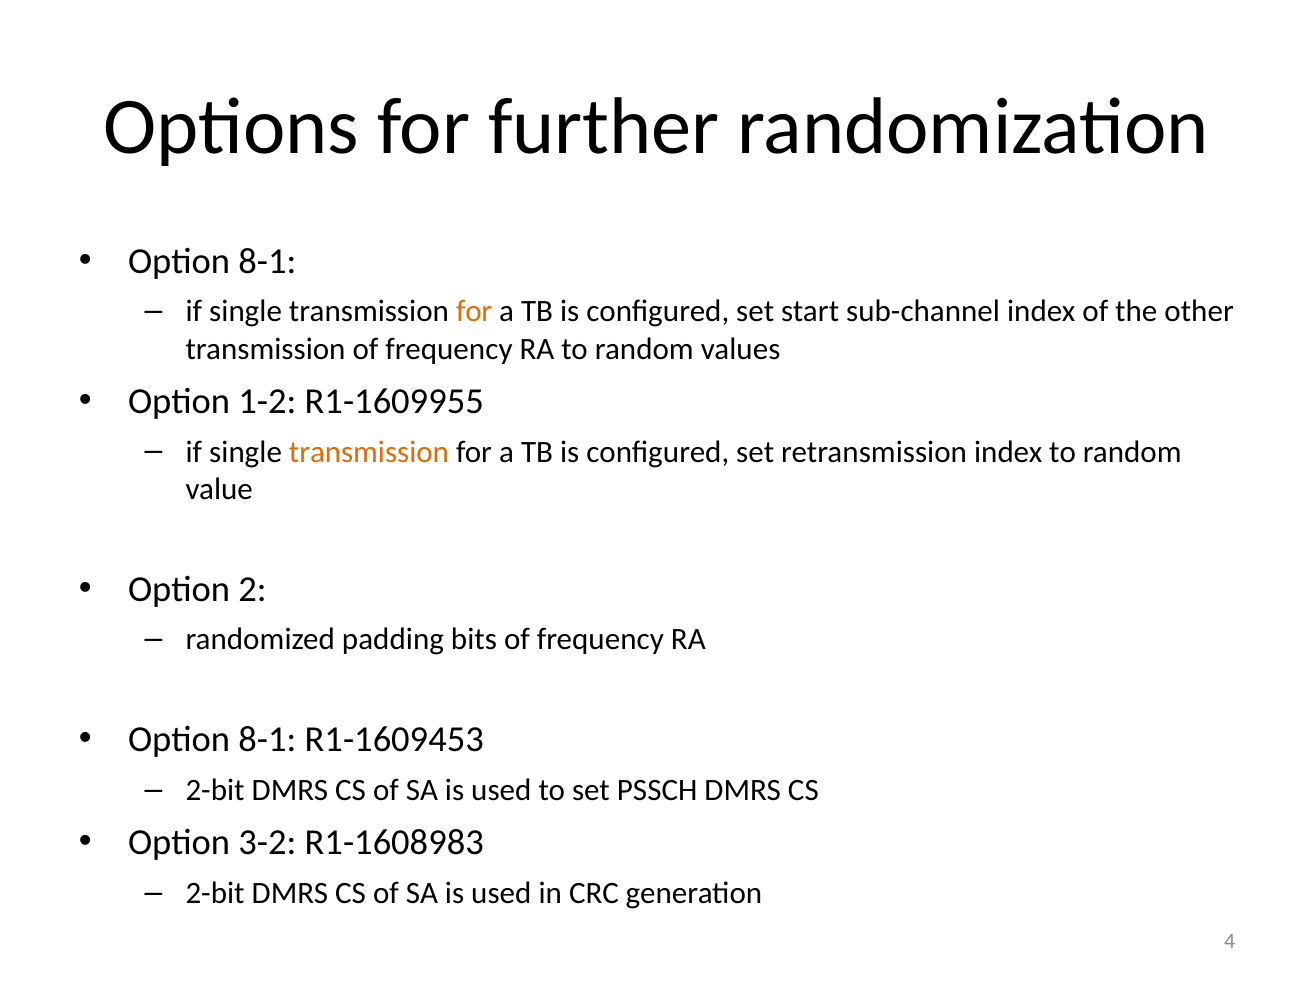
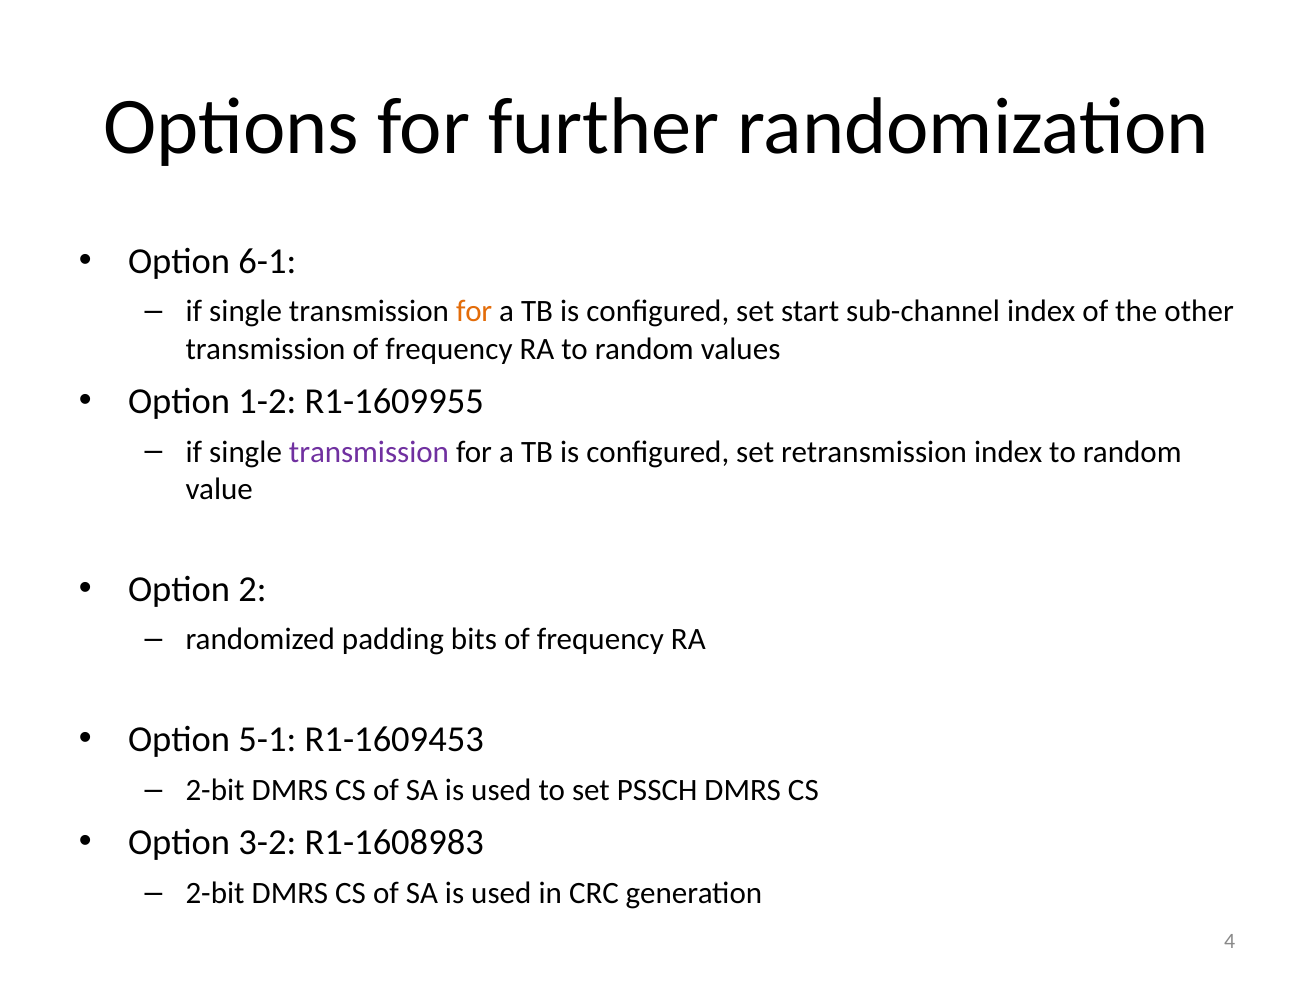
8-1 at (267, 261): 8-1 -> 6-1
transmission at (369, 452) colour: orange -> purple
8-1 at (267, 739): 8-1 -> 5-1
